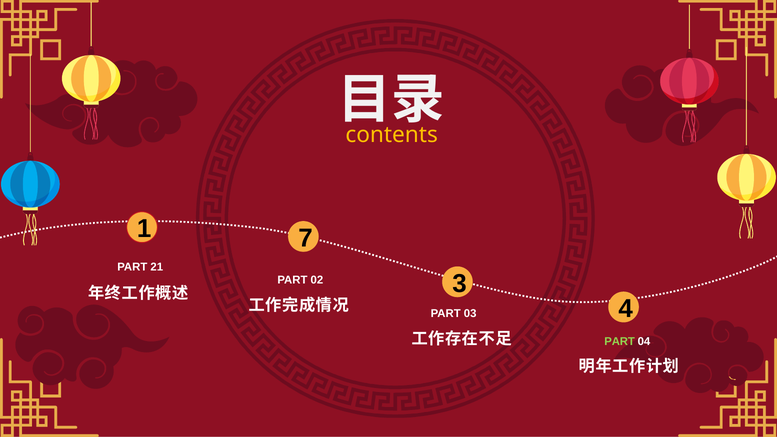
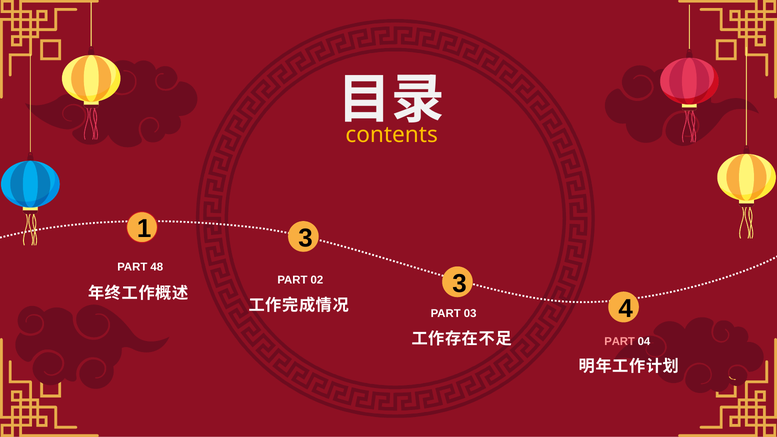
1 7: 7 -> 3
21: 21 -> 48
PART at (620, 341) colour: light green -> pink
